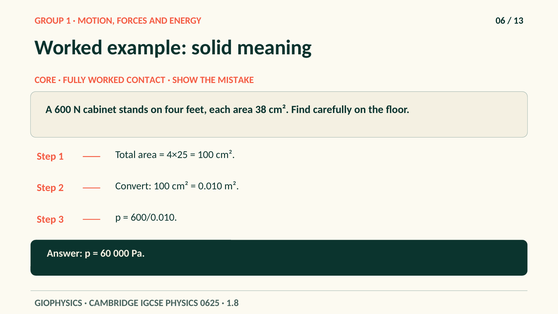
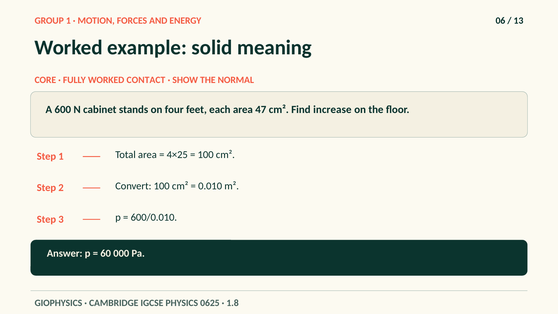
MISTAKE: MISTAKE -> NORMAL
38: 38 -> 47
carefully: carefully -> increase
